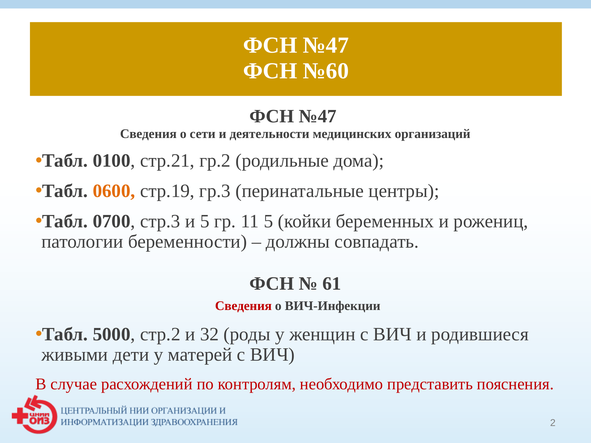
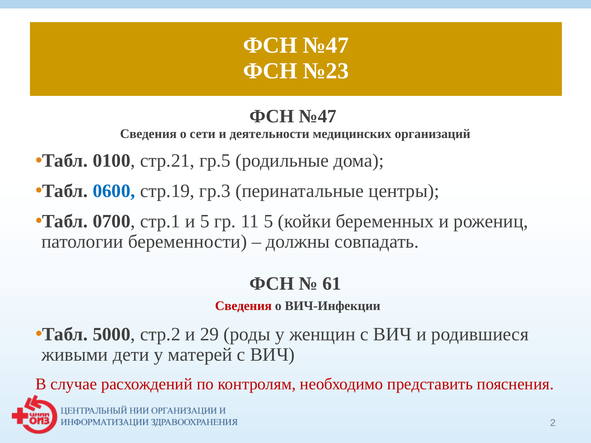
№60: №60 -> №23
гр.2: гр.2 -> гр.5
0600 colour: orange -> blue
стр.3: стр.3 -> стр.1
32: 32 -> 29
